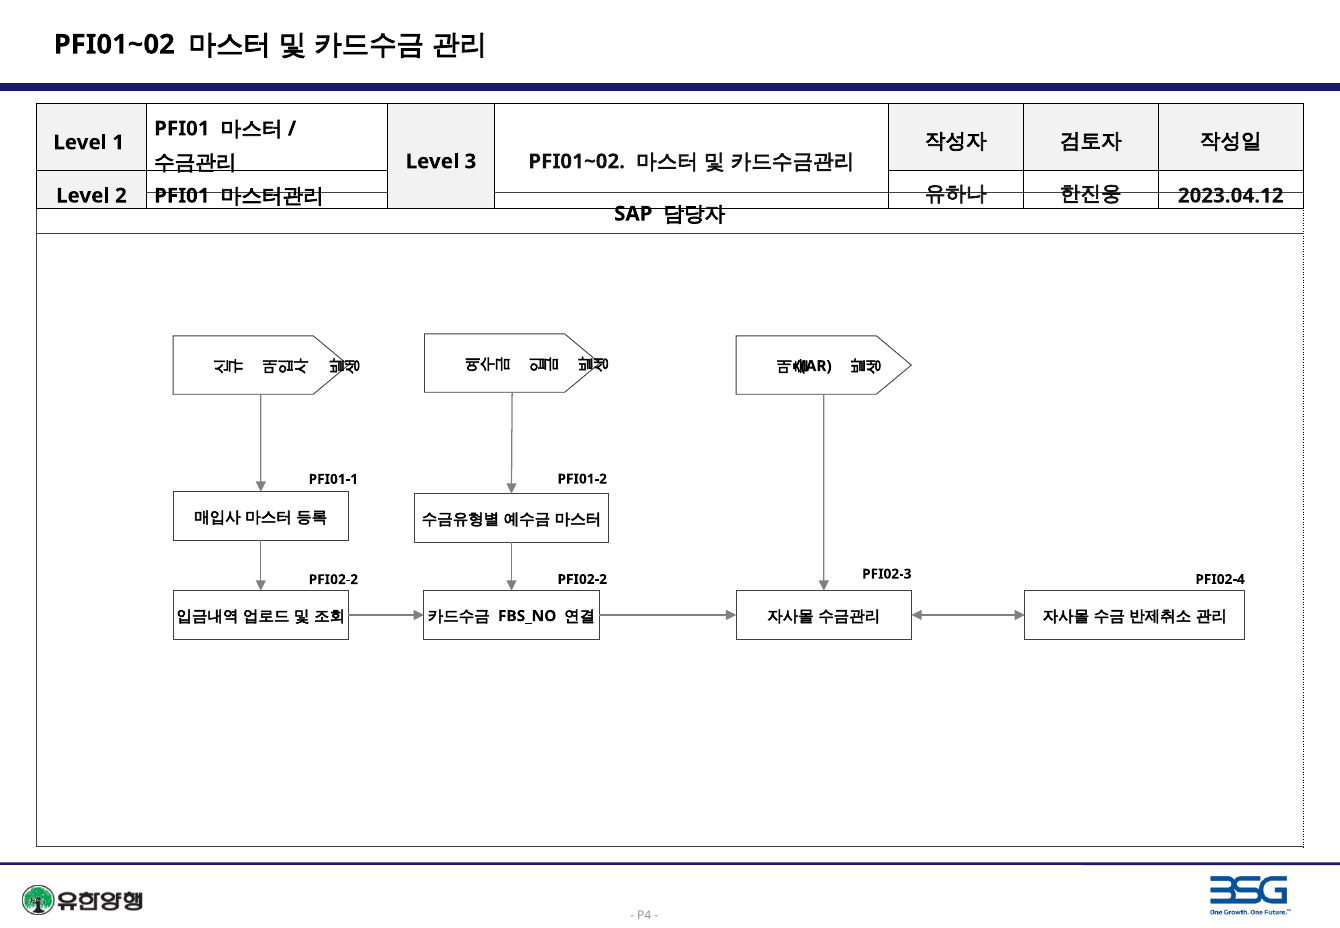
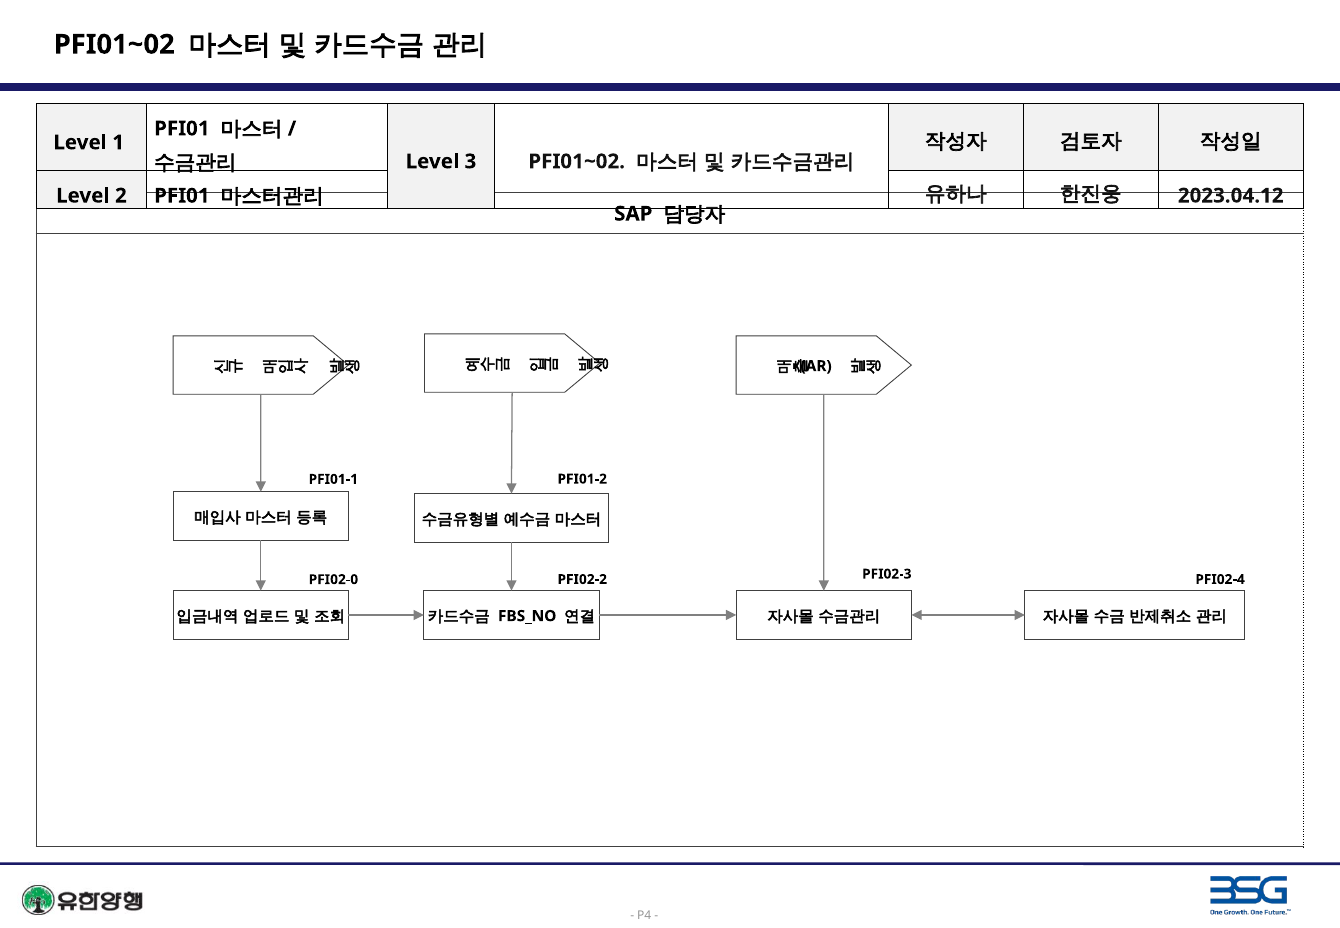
PFI02-2 at (333, 579): PFI02-2 -> PFI02-0
